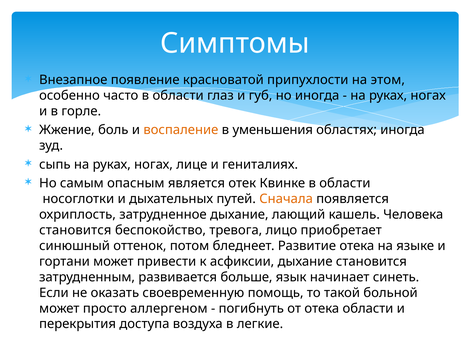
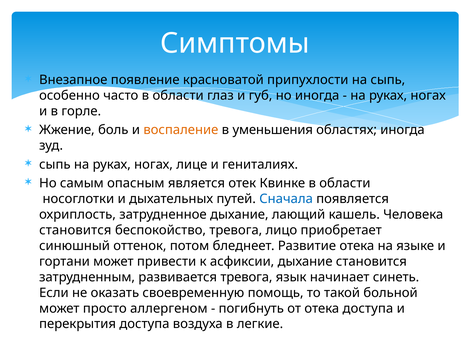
на этом: этом -> сыпь
Сначала colour: orange -> blue
развивается больше: больше -> тревога
отека области: области -> доступа
